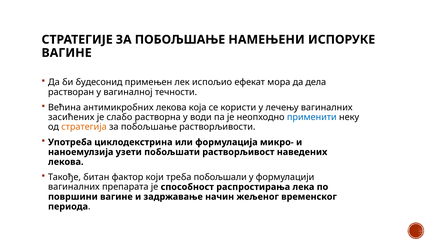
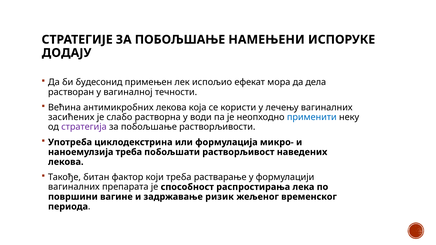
ВАГИНЕ at (67, 53): ВАГИНЕ -> ДОДАЈУ
стратегија colour: orange -> purple
наноемулзија узети: узети -> треба
побољшали: побољшали -> растварање
начин: начин -> ризик
